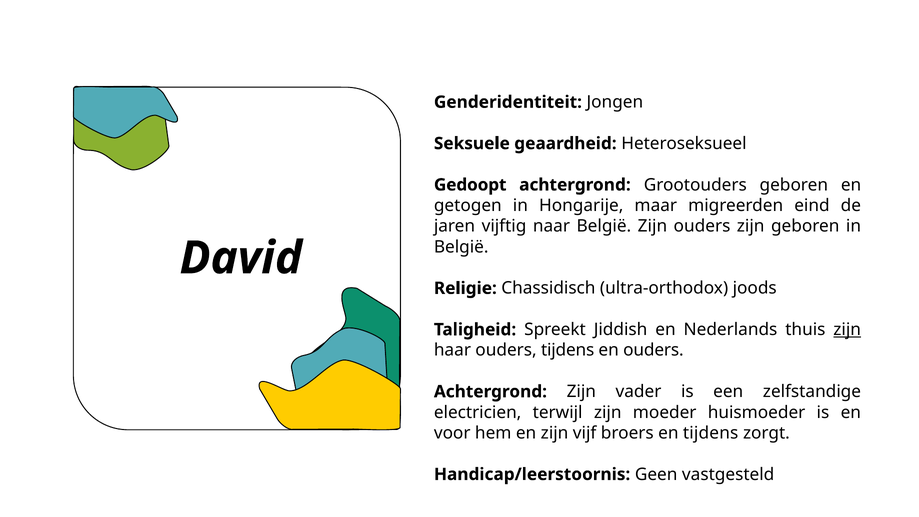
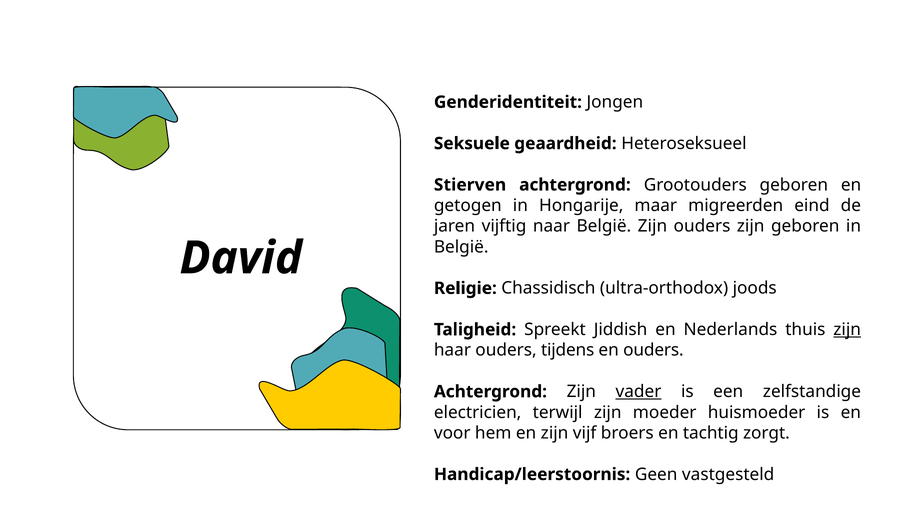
Gedoopt: Gedoopt -> Stierven
vader underline: none -> present
en tijdens: tijdens -> tachtig
